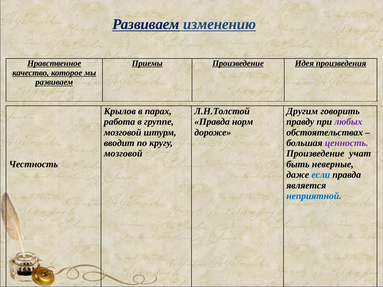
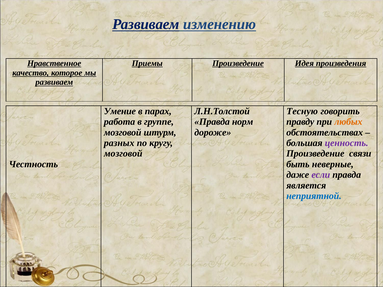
Крылов: Крылов -> Умение
Другим: Другим -> Тесную
любых colour: purple -> orange
вводит: вводит -> разных
учат: учат -> связи
если colour: blue -> purple
